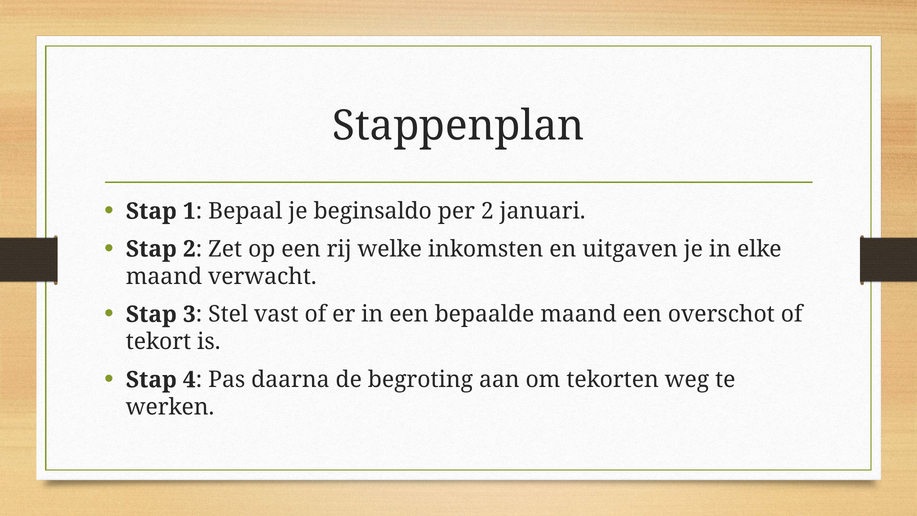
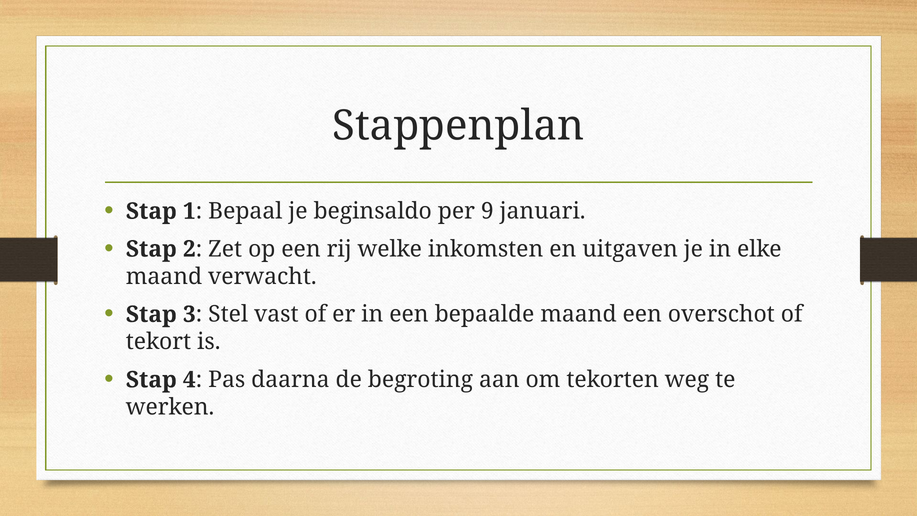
per 2: 2 -> 9
